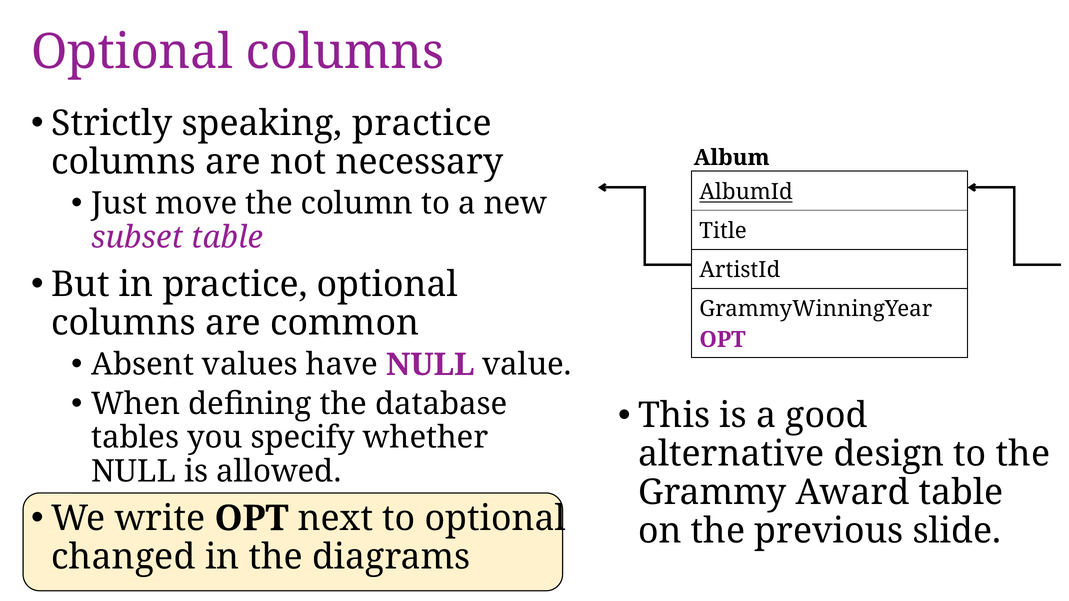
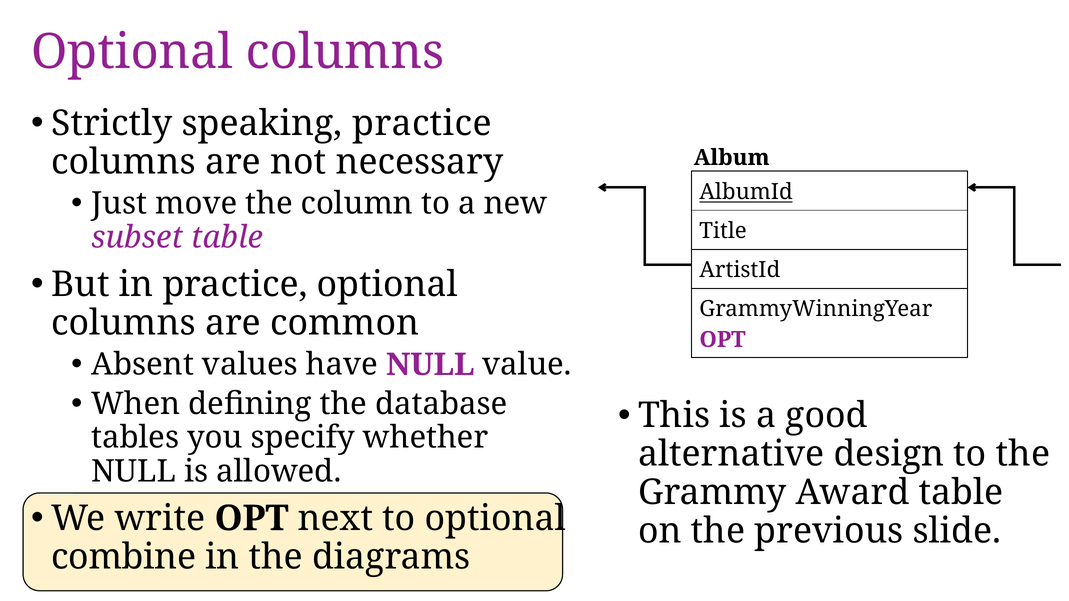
changed: changed -> combine
